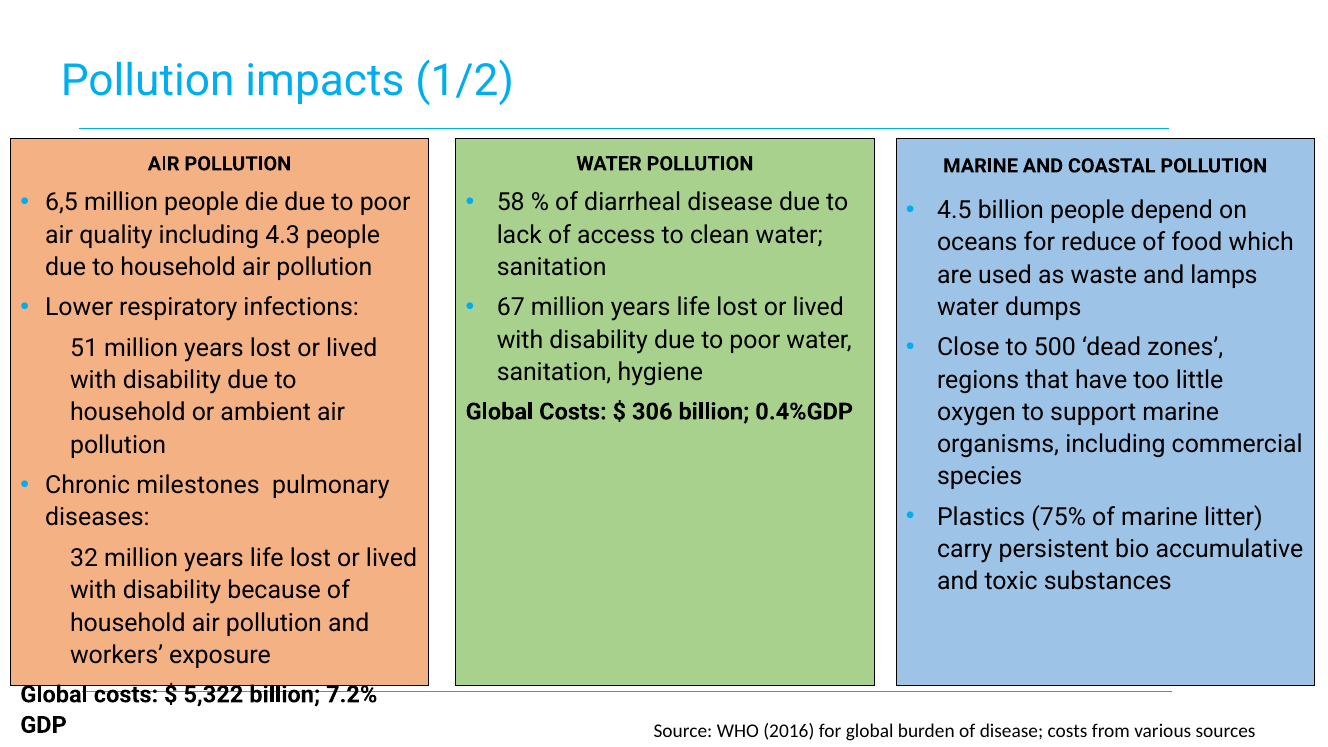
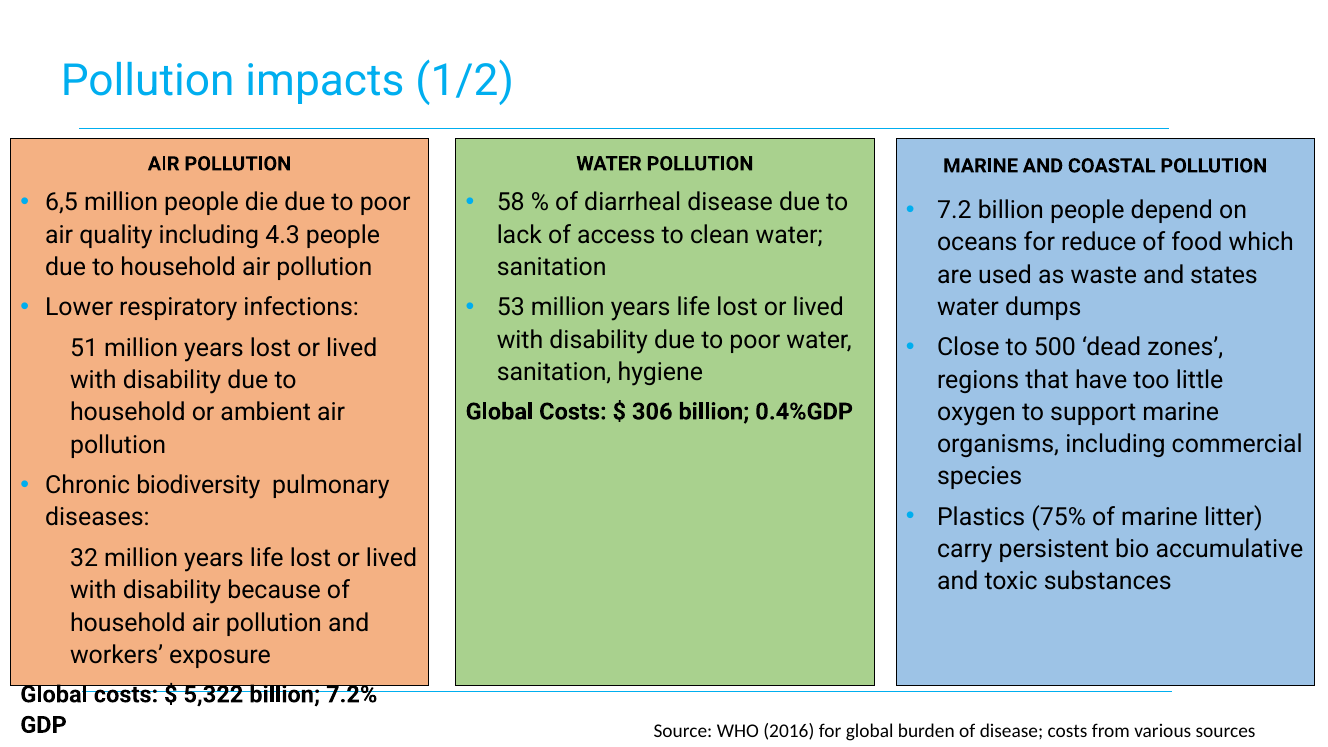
4.5: 4.5 -> 7.2
lamps: lamps -> states
67: 67 -> 53
milestones: milestones -> biodiversity
